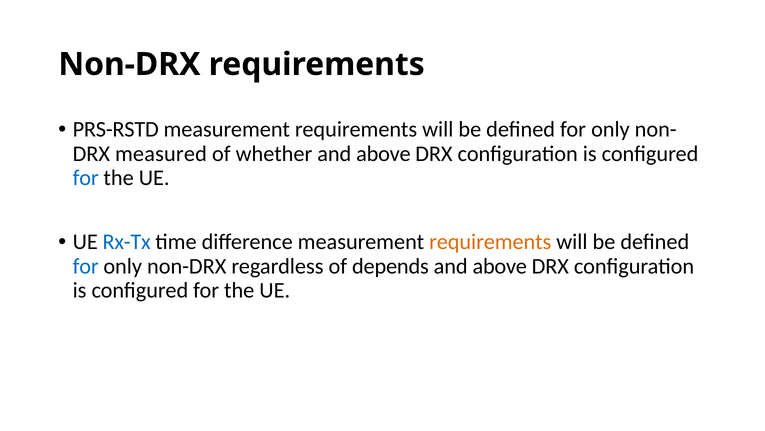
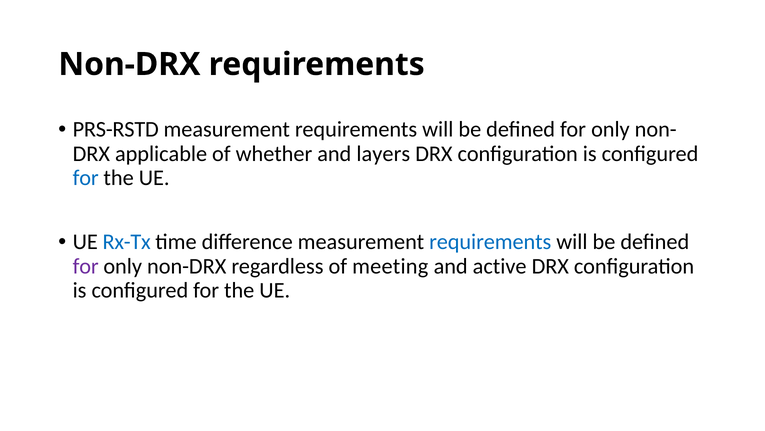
measured: measured -> applicable
whether and above: above -> layers
requirements at (490, 242) colour: orange -> blue
for at (86, 266) colour: blue -> purple
depends: depends -> meeting
above at (500, 266): above -> active
